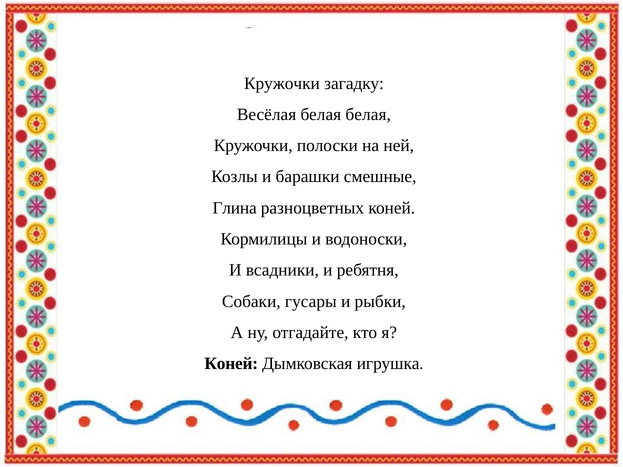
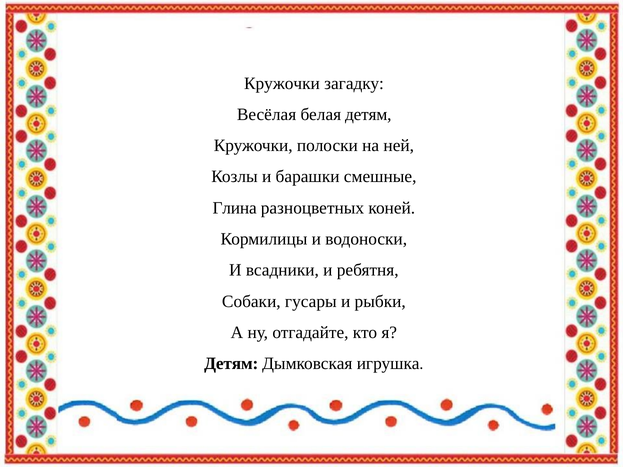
белая белая: белая -> детям
Коней at (231, 364): Коней -> Детям
